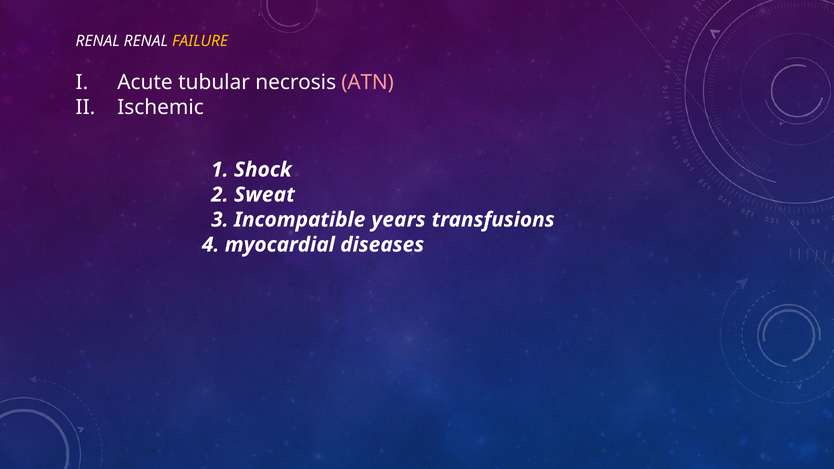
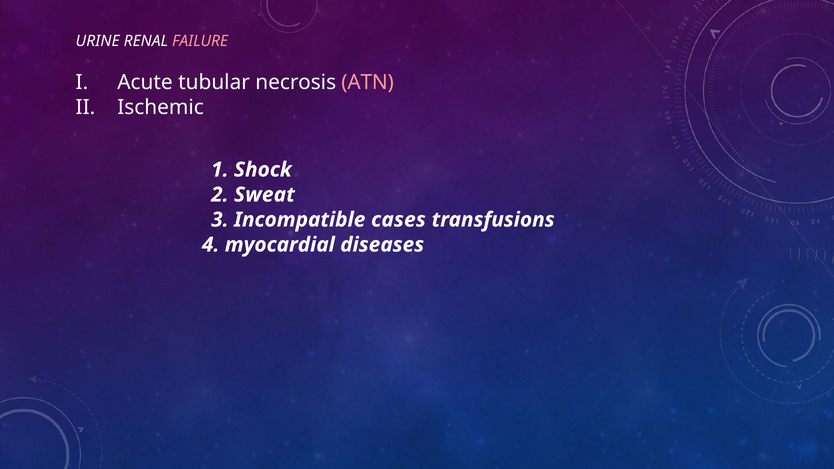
RENAL at (98, 41): RENAL -> URINE
FAILURE colour: yellow -> pink
years: years -> cases
